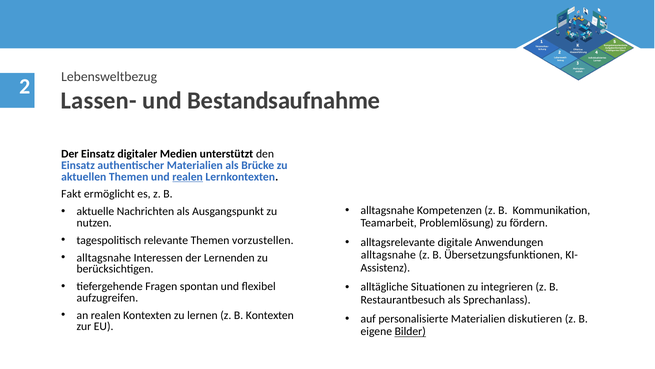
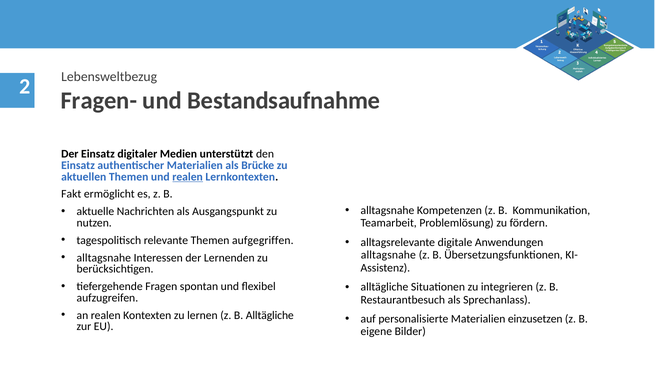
Lassen-: Lassen- -> Fragen-
vorzustellen: vorzustellen -> aufgegriffen
B Kontexten: Kontexten -> Alltägliche
diskutieren: diskutieren -> einzusetzen
Bilder underline: present -> none
